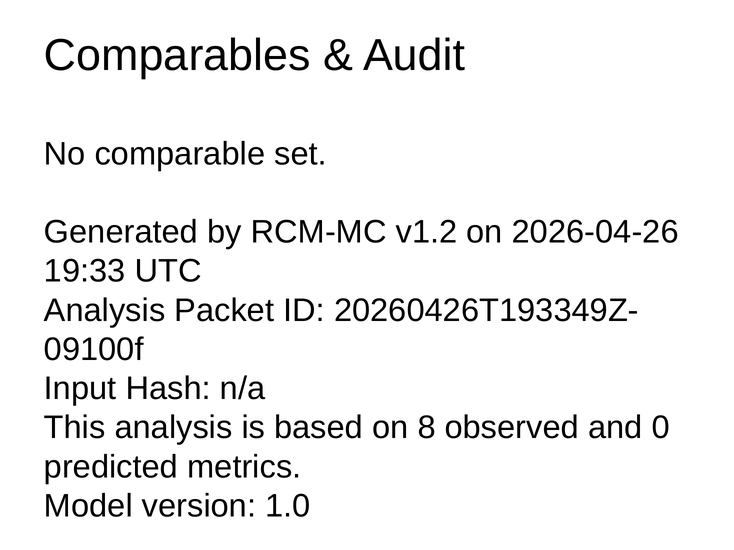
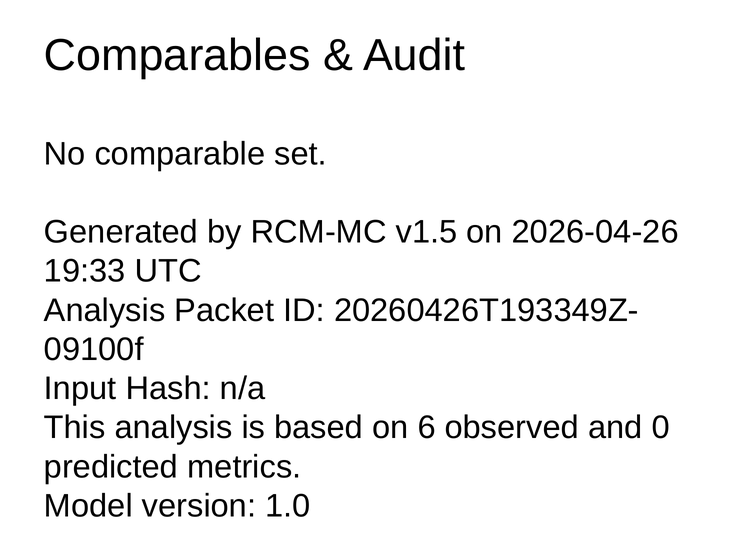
v1.2: v1.2 -> v1.5
8: 8 -> 6
